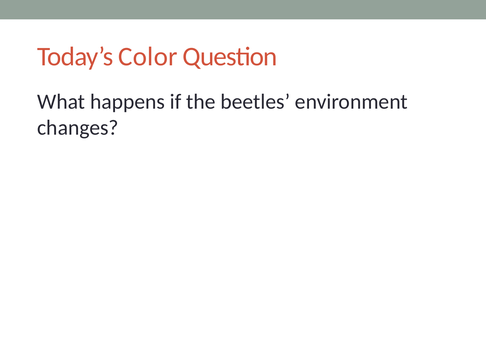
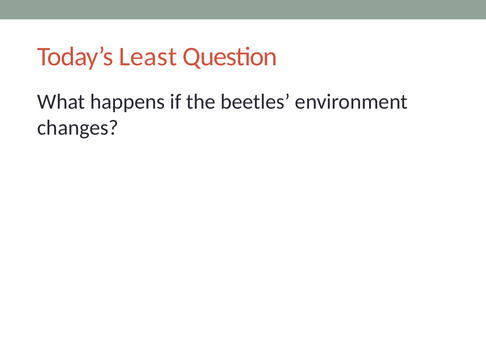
Color: Color -> Least
